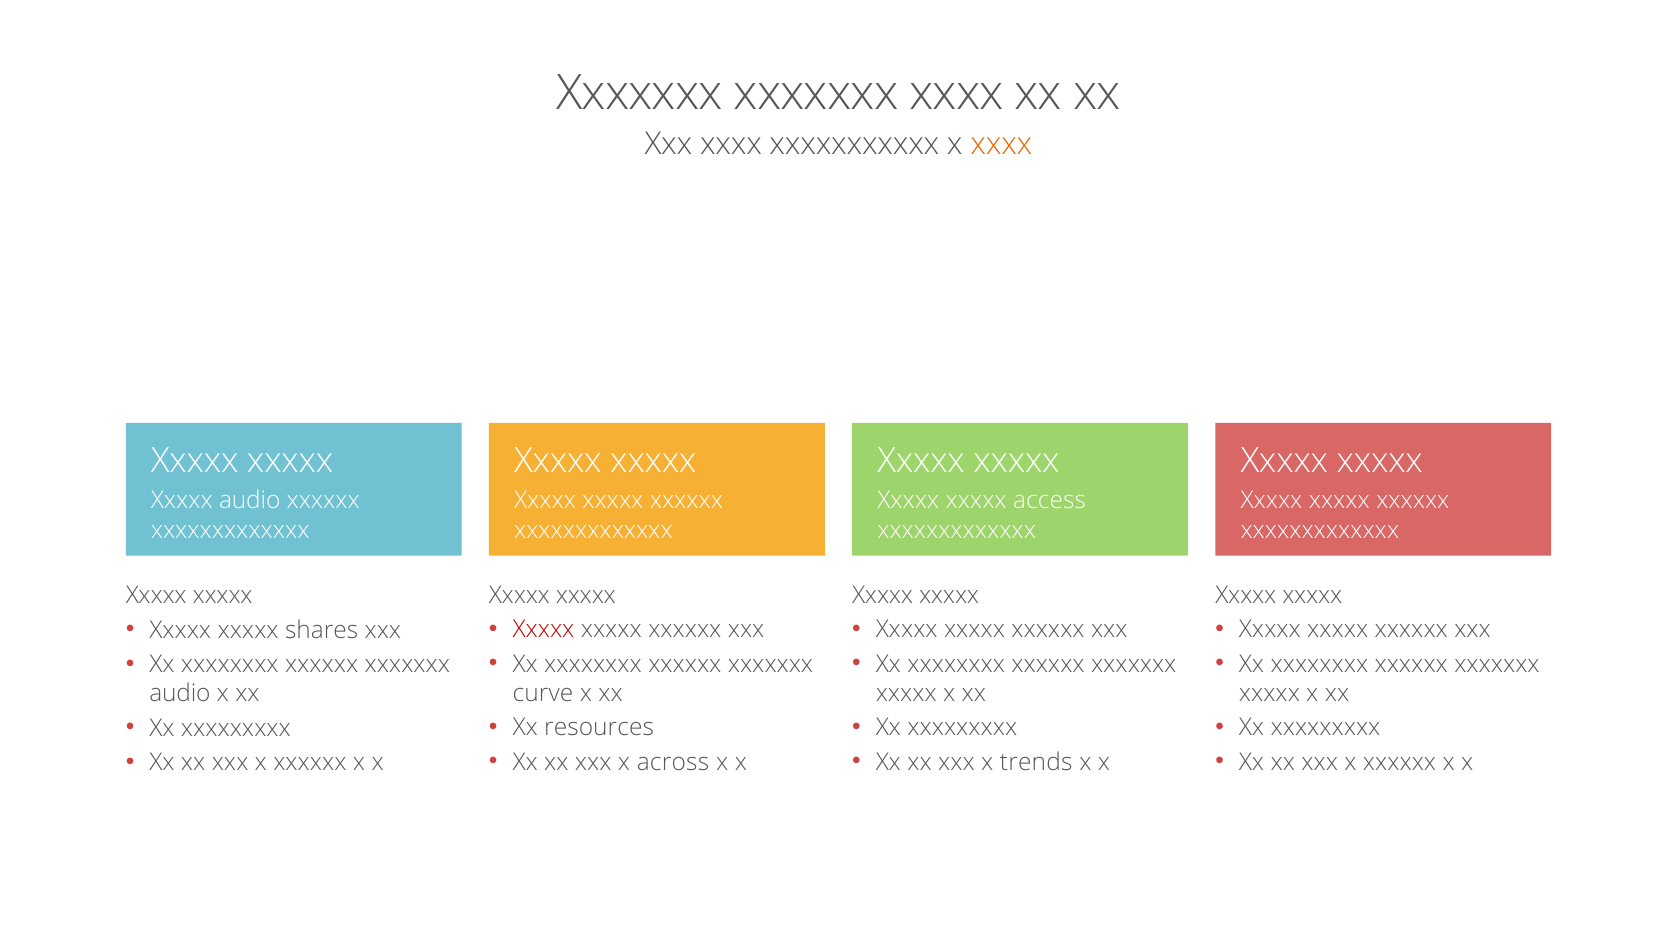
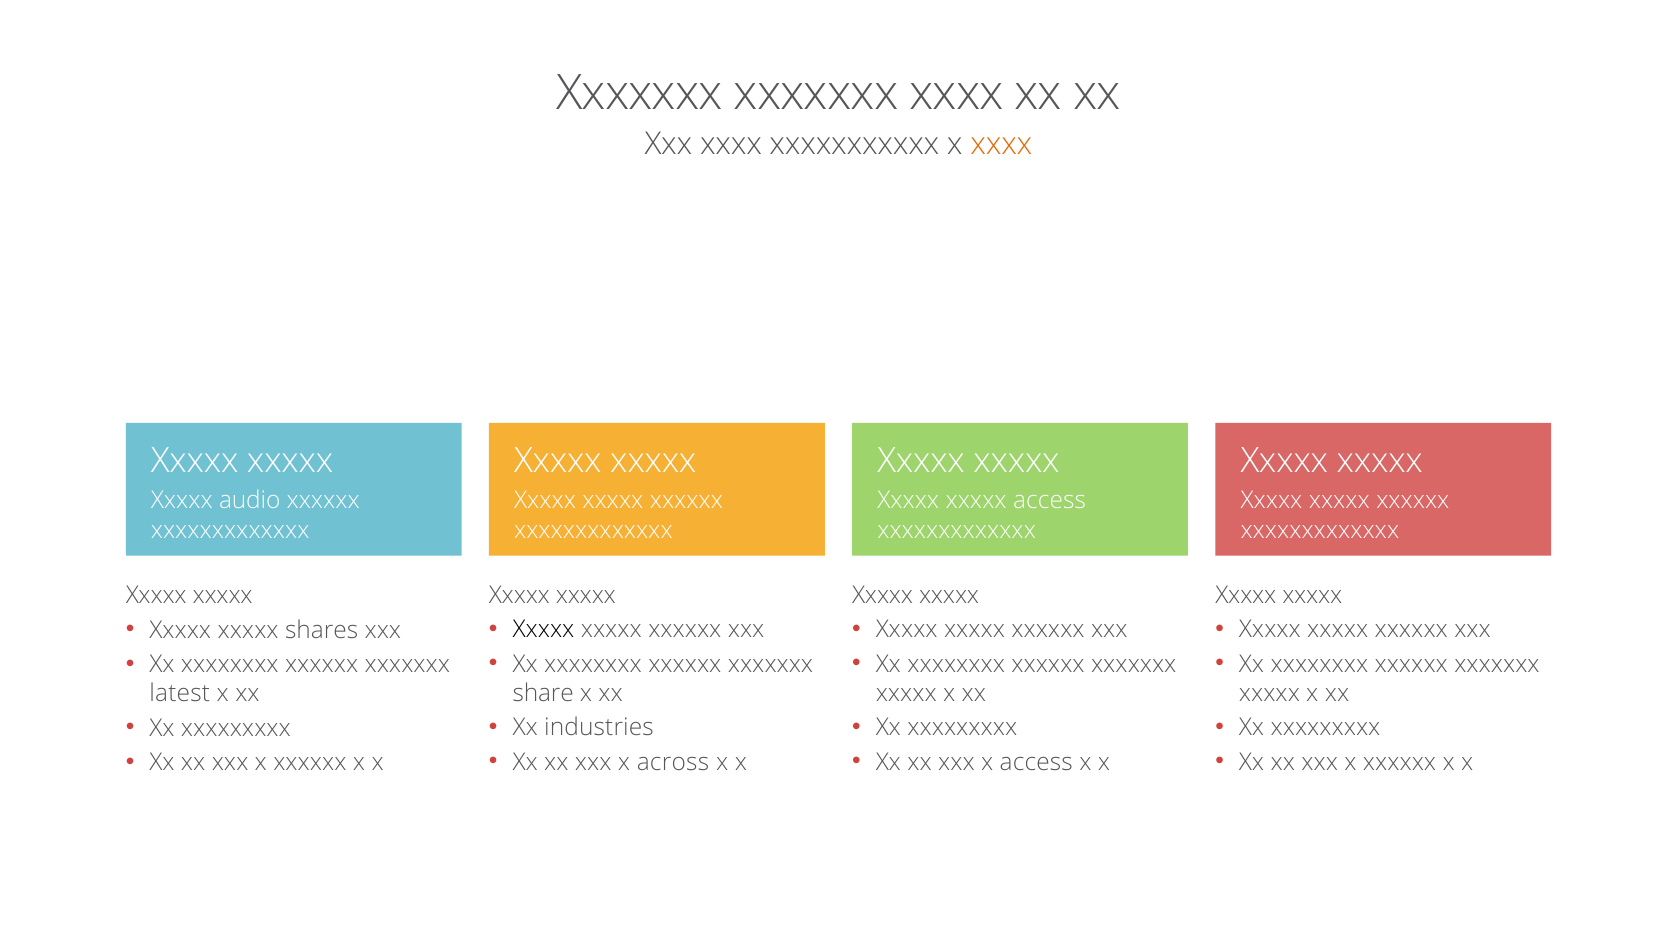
Xxxxx at (543, 630) colour: red -> black
curve: curve -> share
audio at (180, 694): audio -> latest
resources: resources -> industries
x trends: trends -> access
